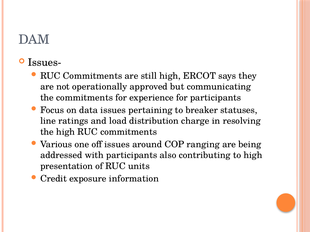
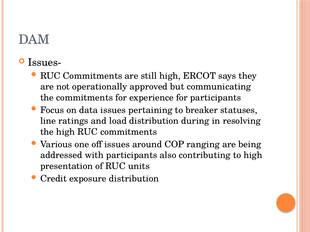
charge: charge -> during
exposure information: information -> distribution
